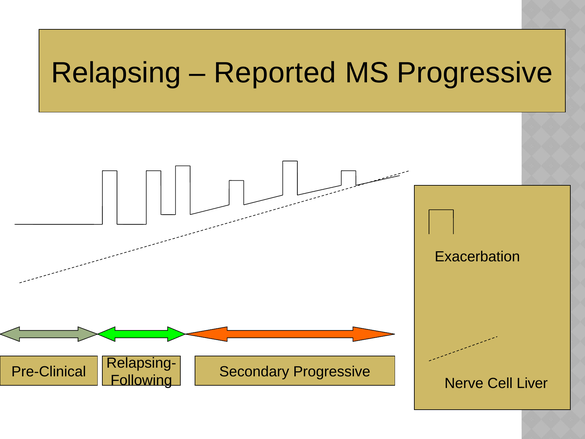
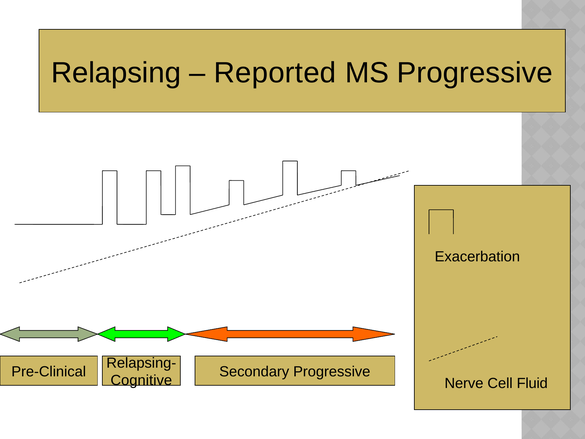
Following: Following -> Cognitive
Liver: Liver -> Fluid
